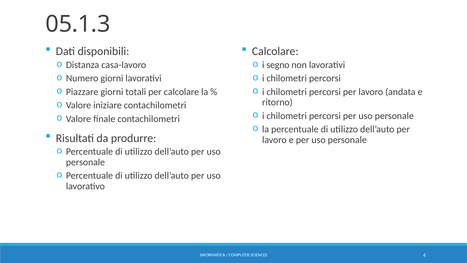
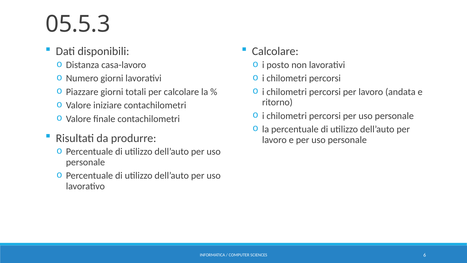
05.1.3: 05.1.3 -> 05.5.3
segno: segno -> posto
